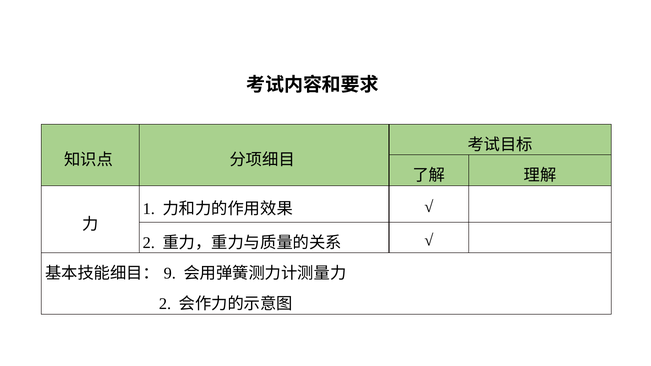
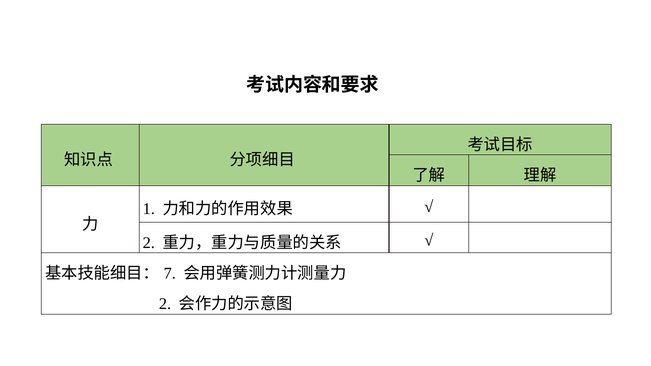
9: 9 -> 7
